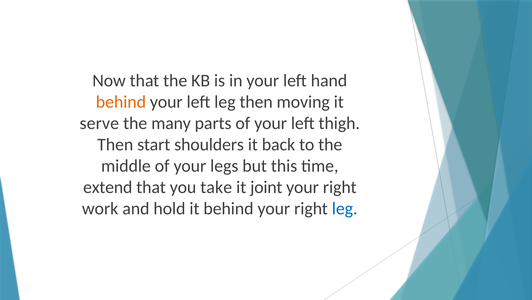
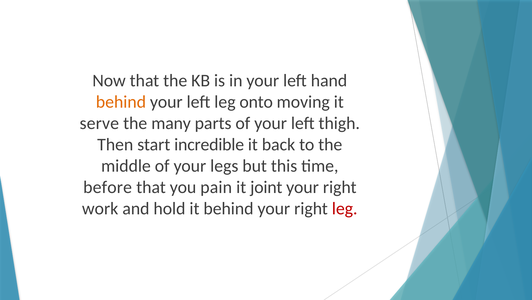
leg then: then -> onto
shoulders: shoulders -> incredible
extend: extend -> before
take: take -> pain
leg at (345, 208) colour: blue -> red
